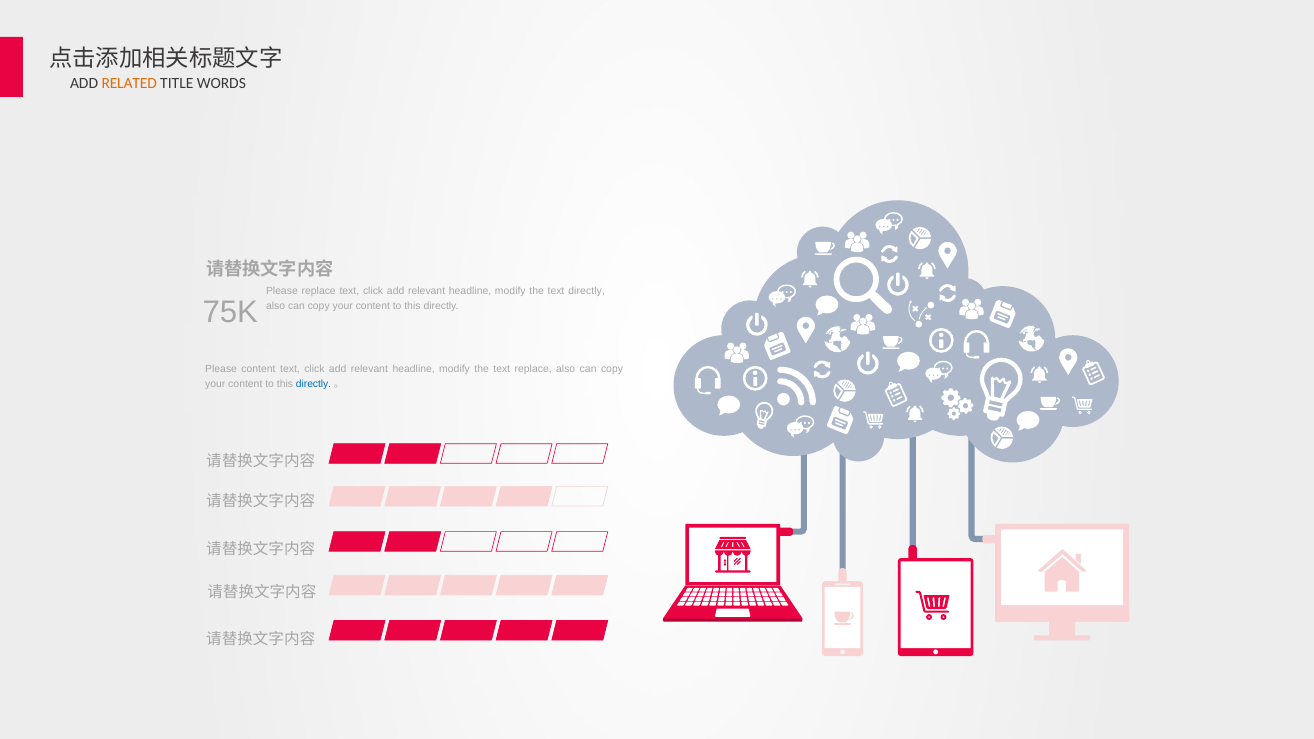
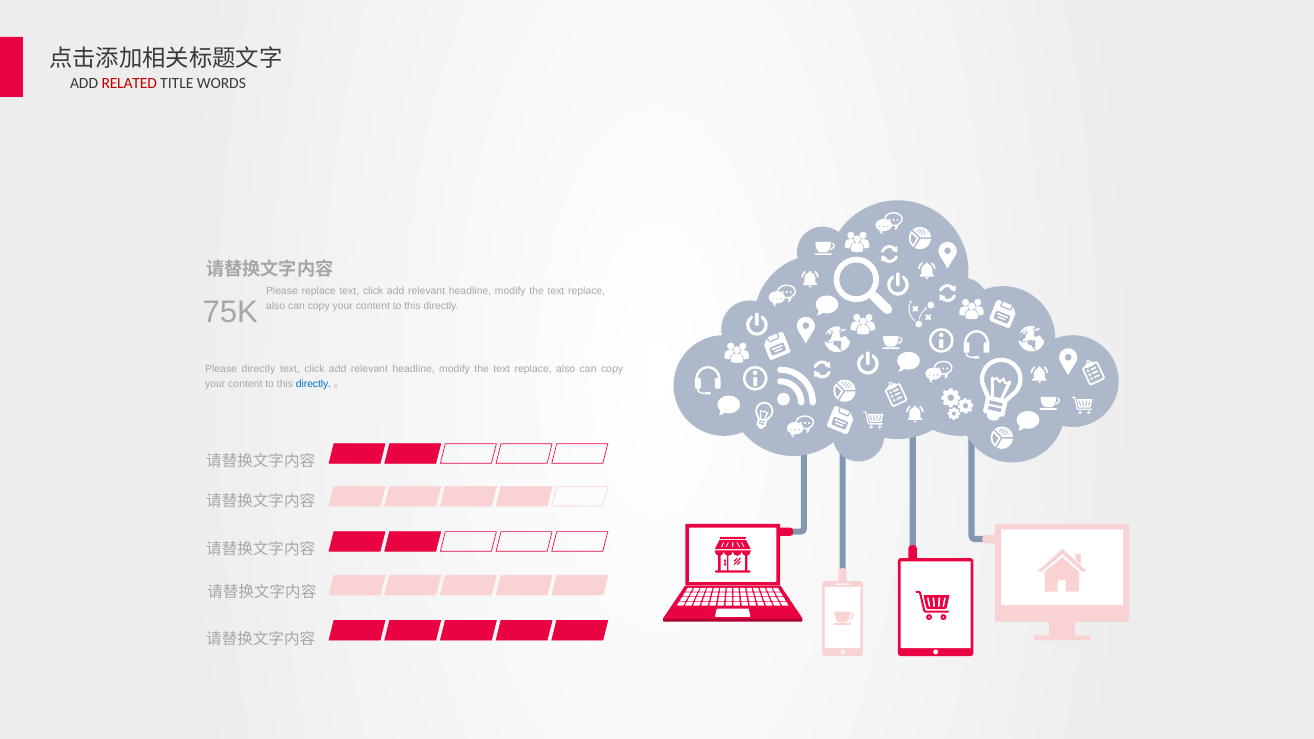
RELATED colour: orange -> red
directly at (587, 292): directly -> replace
Please content: content -> directly
